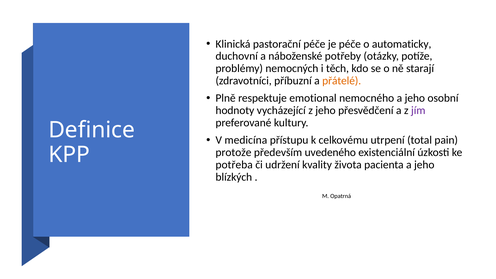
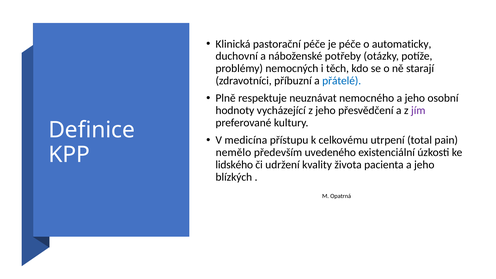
přátelé colour: orange -> blue
emotional: emotional -> neuznávat
protože: protože -> nemělo
potřeba: potřeba -> lidského
